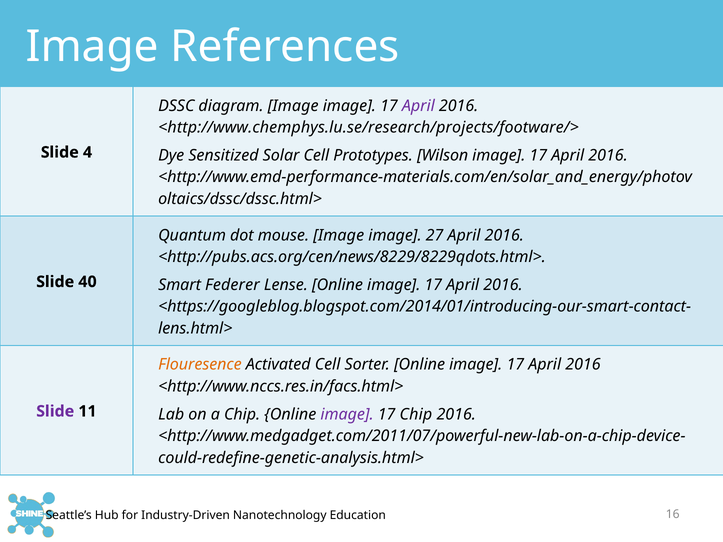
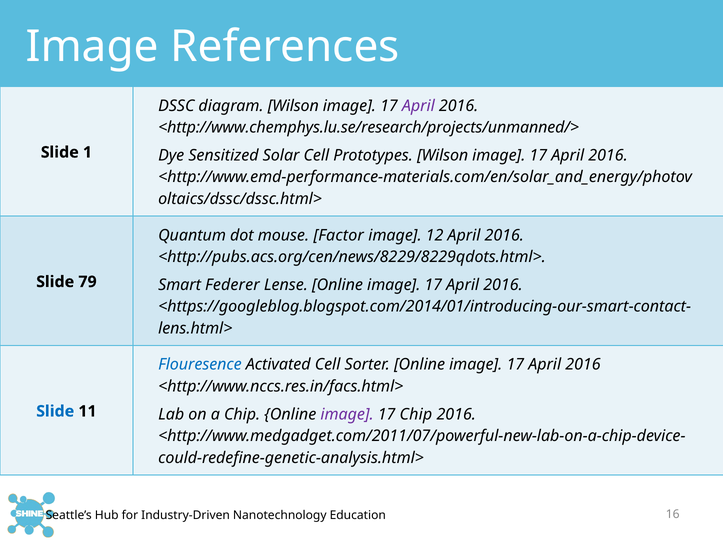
diagram Image: Image -> Wilson
<http://www.chemphys.lu.se/research/projects/footware/>: <http://www.chemphys.lu.se/research/projects/footware/> -> <http://www.chemphys.lu.se/research/projects/unmanned/>
4: 4 -> 1
mouse Image: Image -> Factor
27: 27 -> 12
40: 40 -> 79
Flouresence colour: orange -> blue
Slide at (55, 411) colour: purple -> blue
